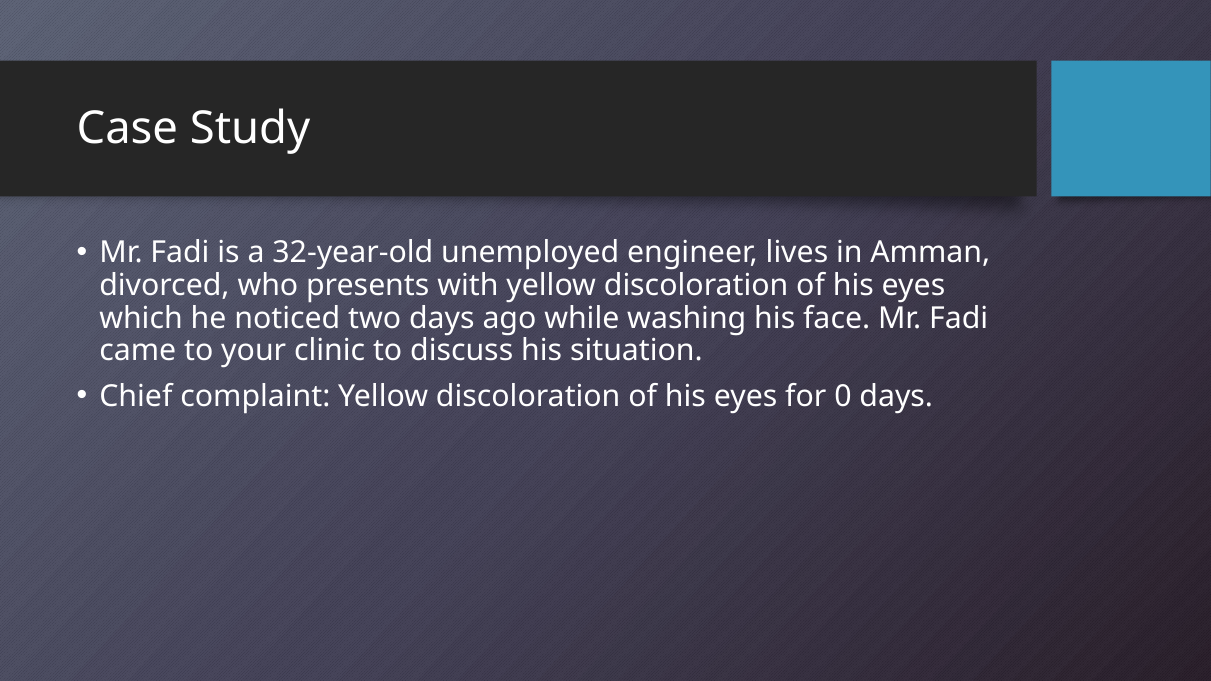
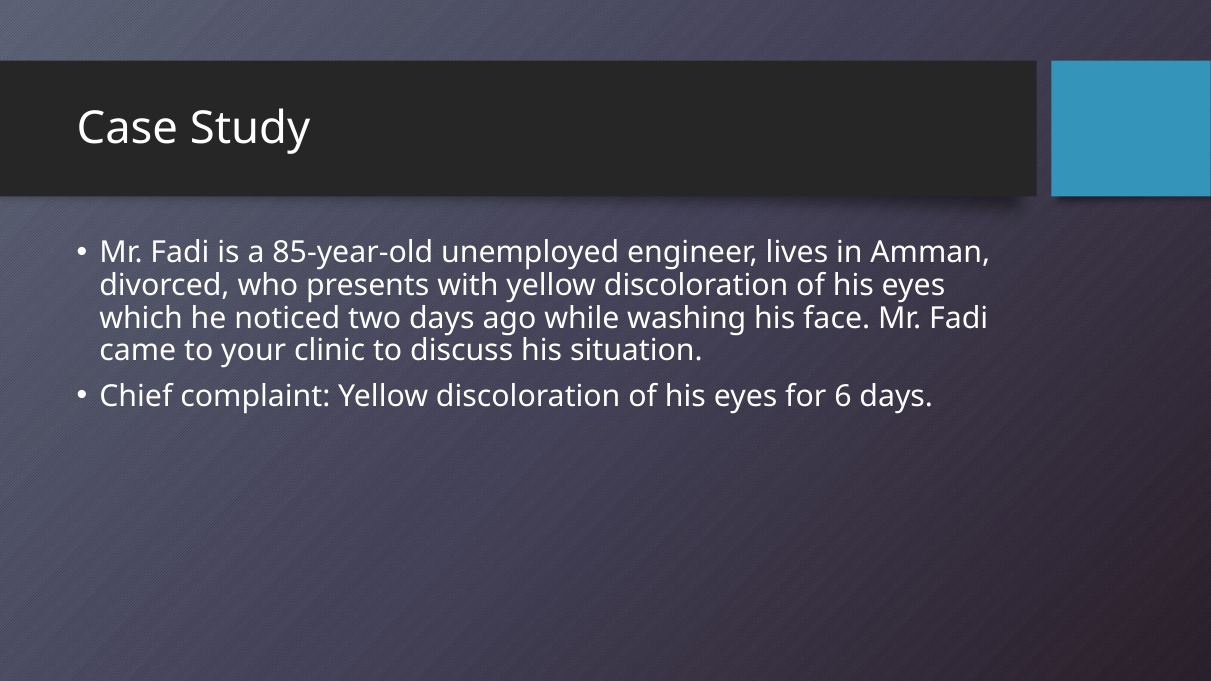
32-year-old: 32-year-old -> 85-year-old
0: 0 -> 6
